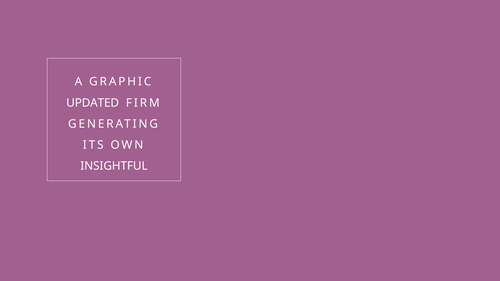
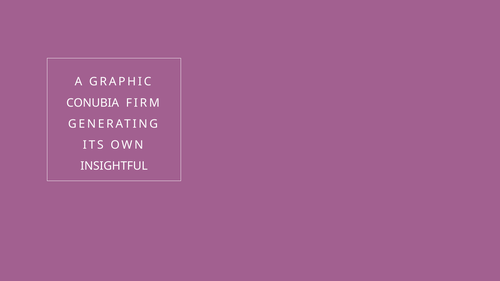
UPDATED: UPDATED -> CONUBIA
